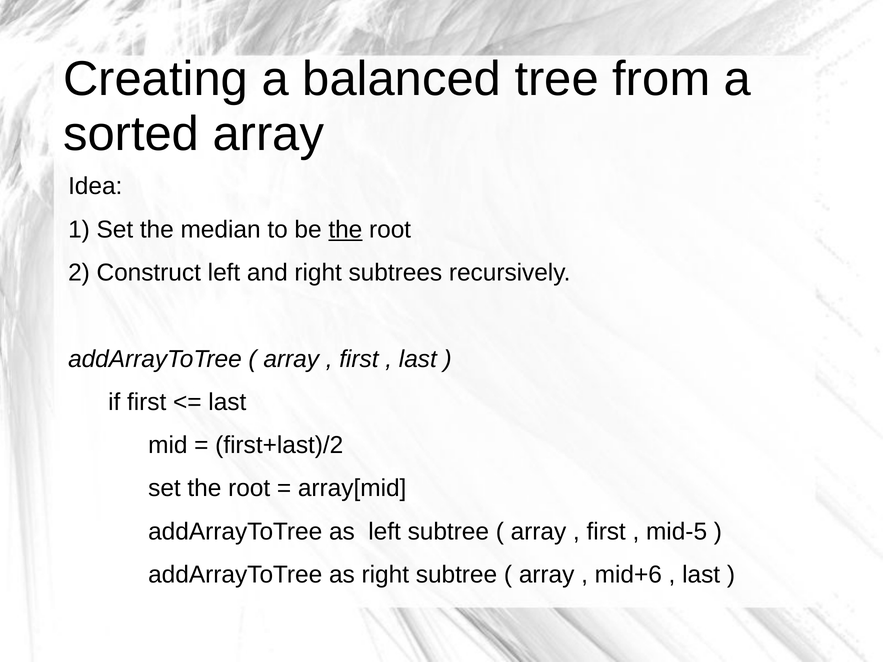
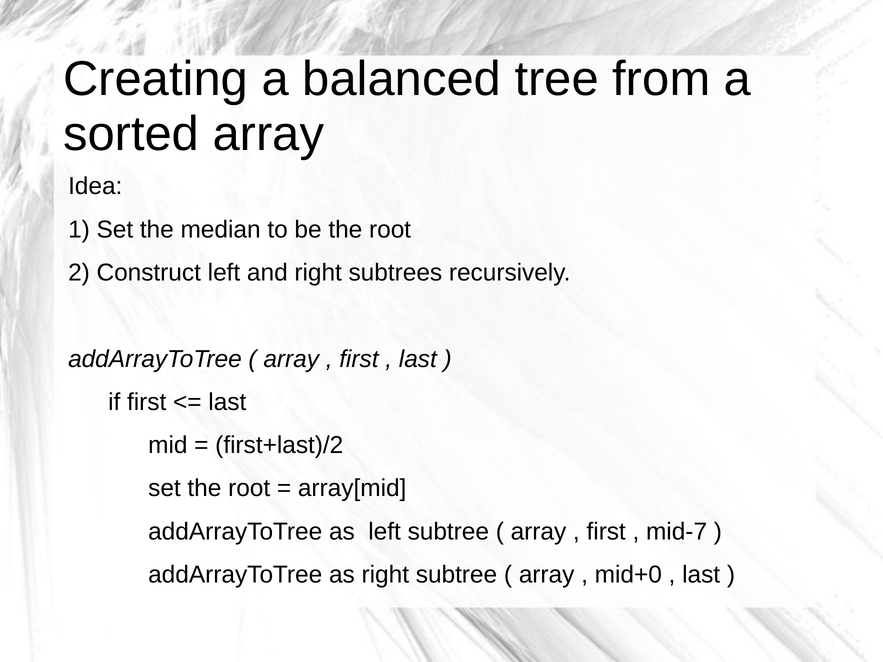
the at (345, 230) underline: present -> none
mid-5: mid-5 -> mid-7
mid+6: mid+6 -> mid+0
